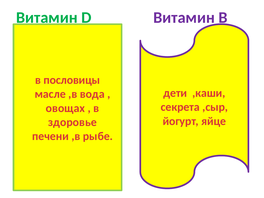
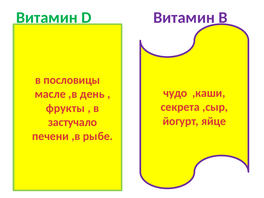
дети: дети -> чудо
вода: вода -> день
овощах: овощах -> фрукты
здоровье: здоровье -> застучало
